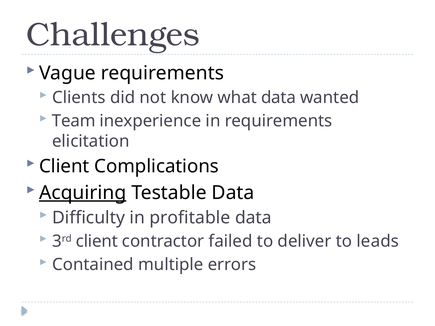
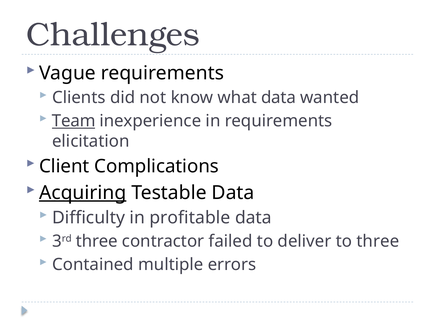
Team underline: none -> present
3rd client: client -> three
to leads: leads -> three
